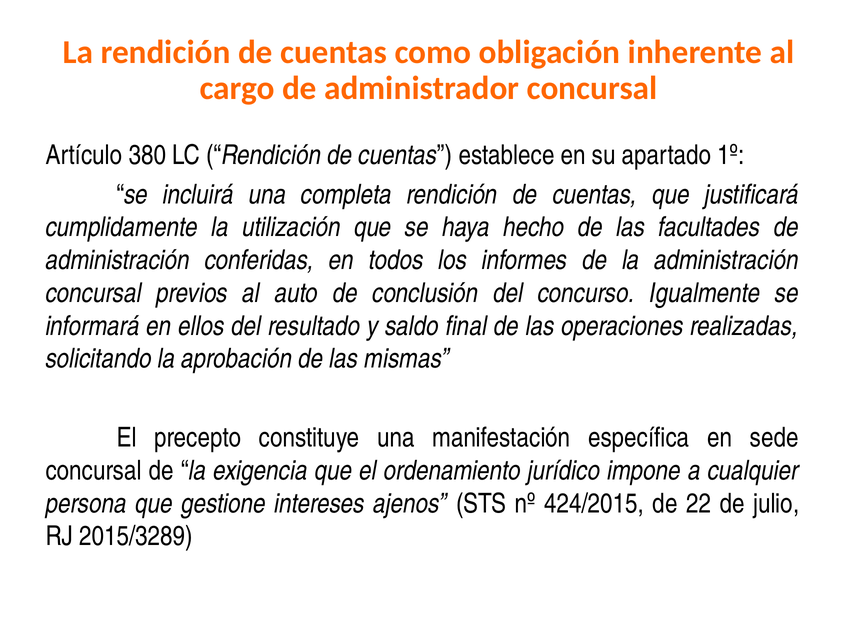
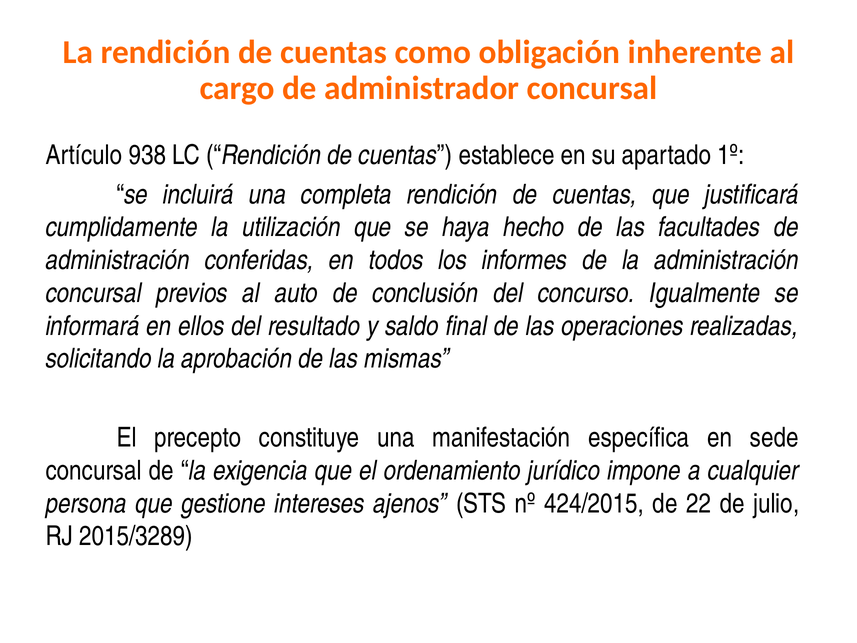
380: 380 -> 938
